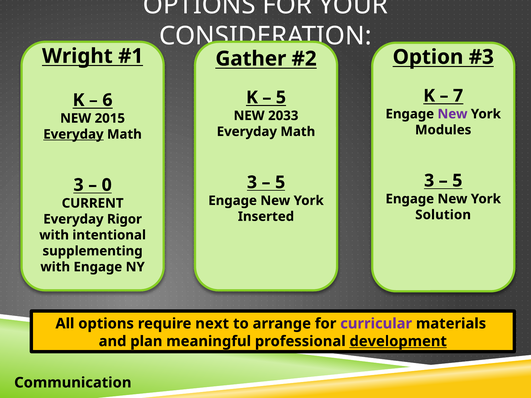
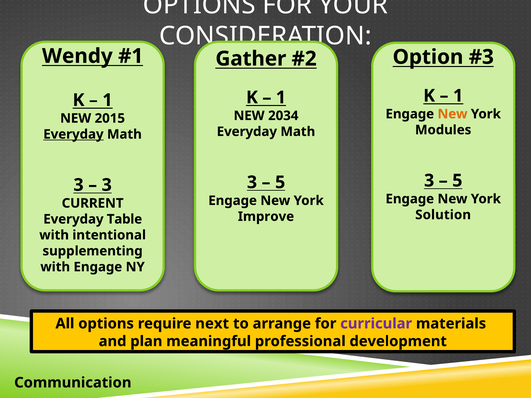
Wright: Wright -> Wendy
7 at (458, 96): 7 -> 1
5 at (281, 97): 5 -> 1
6 at (107, 100): 6 -> 1
New at (453, 114) colour: purple -> orange
2033: 2033 -> 2034
0 at (107, 185): 0 -> 3
Inserted: Inserted -> Improve
Rigor: Rigor -> Table
development underline: present -> none
